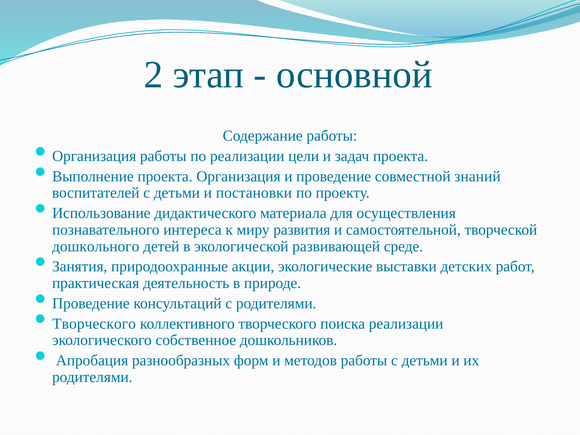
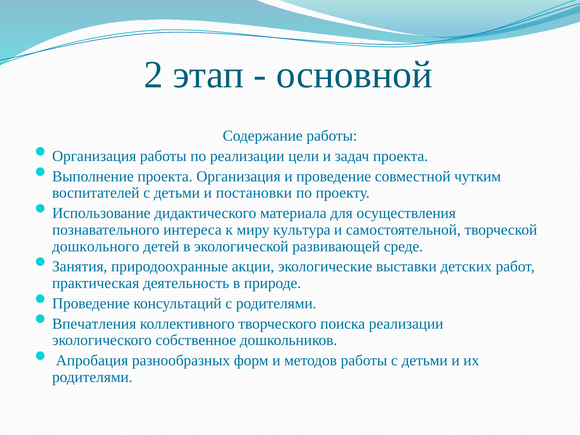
знаний: знаний -> чутким
развития: развития -> культура
Творческого at (94, 324): Творческого -> Впечатления
